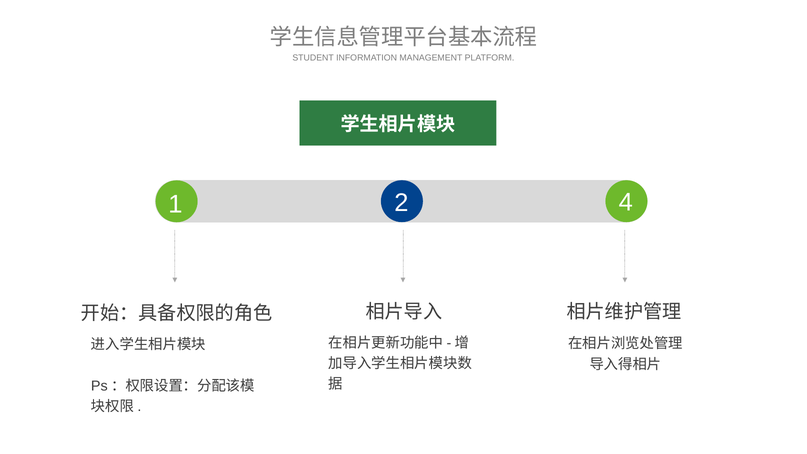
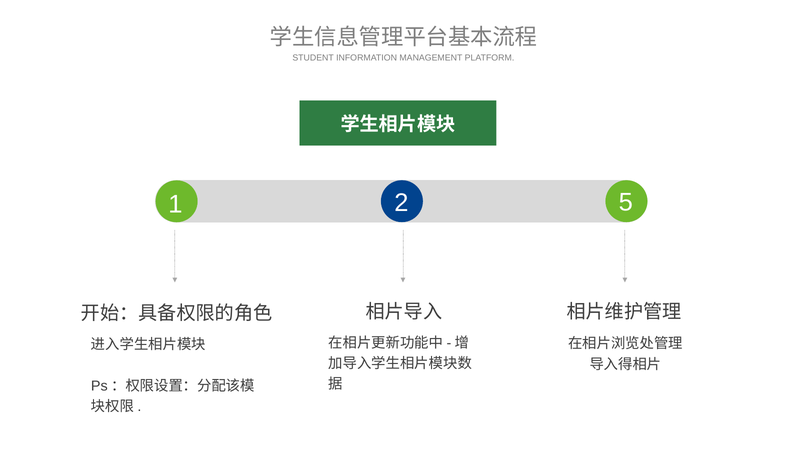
4: 4 -> 5
